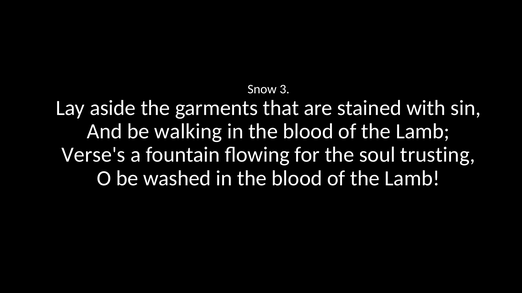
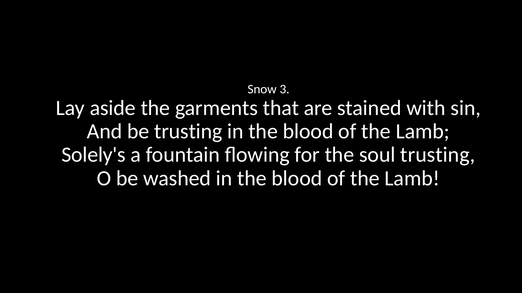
be walking: walking -> trusting
Verse's: Verse's -> Solely's
